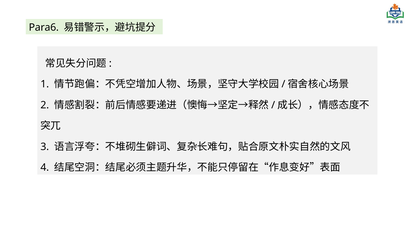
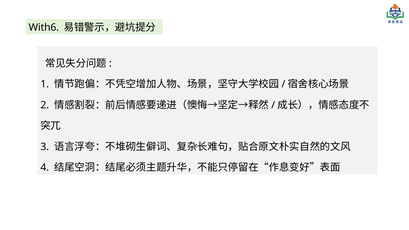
Para6: Para6 -> With6
